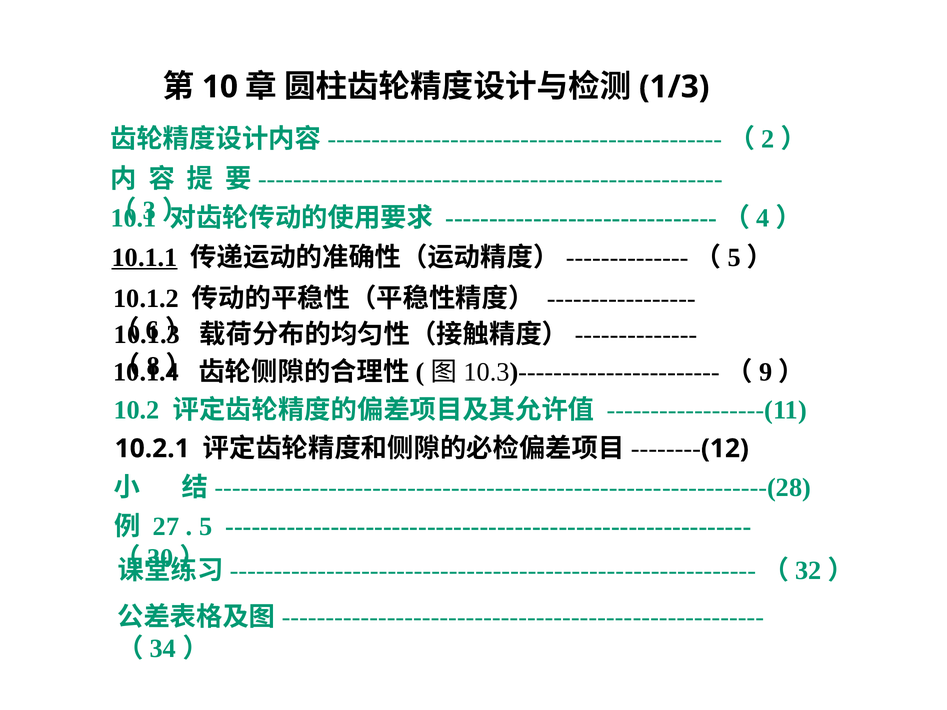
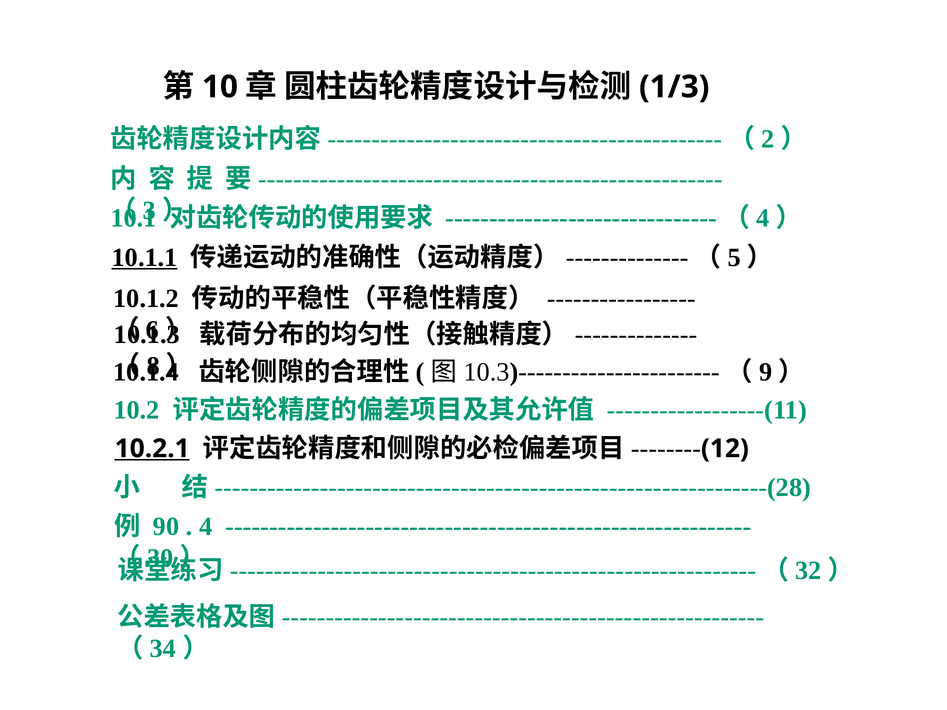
10.2.1 underline: none -> present
27: 27 -> 90
5: 5 -> 4
